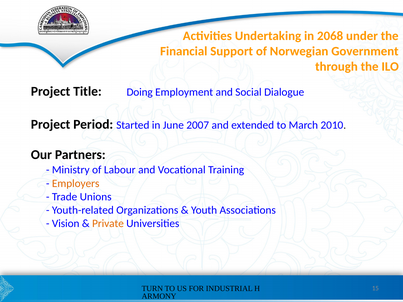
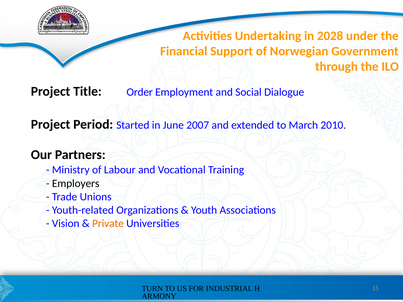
2068: 2068 -> 2028
Doing: Doing -> Order
Employers colour: orange -> black
